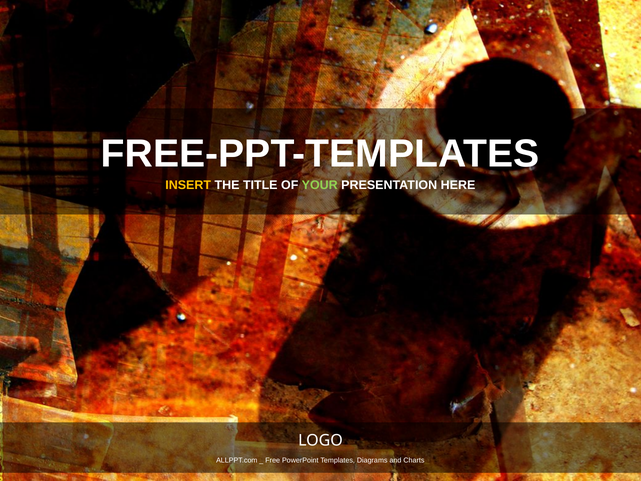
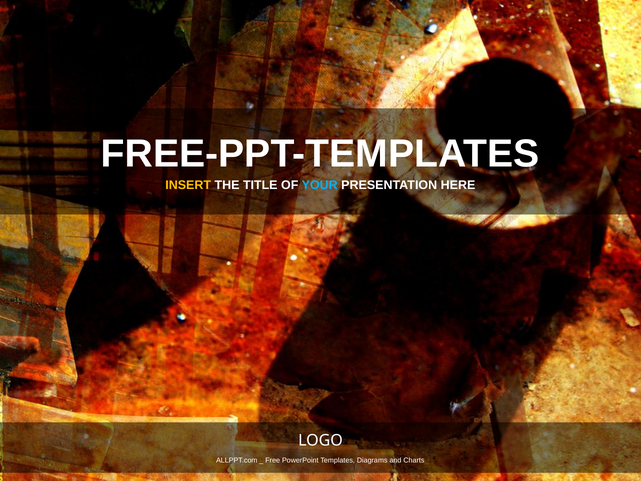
YOUR colour: light green -> light blue
